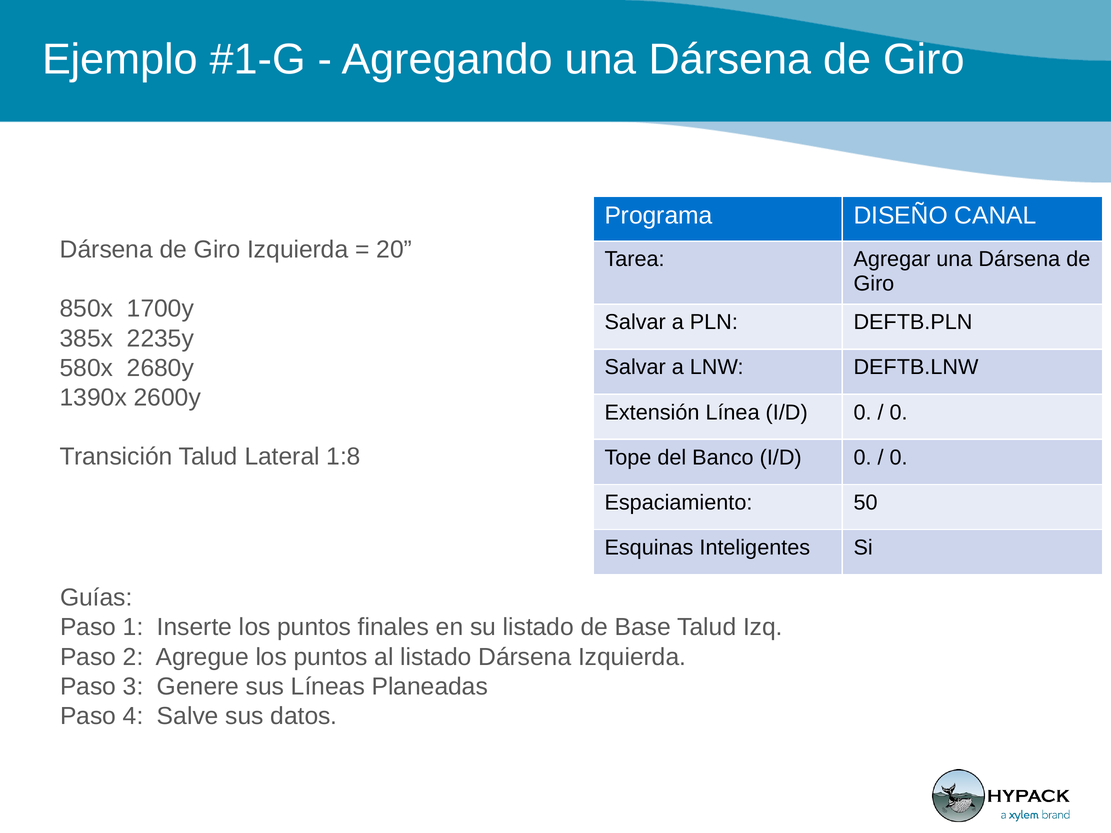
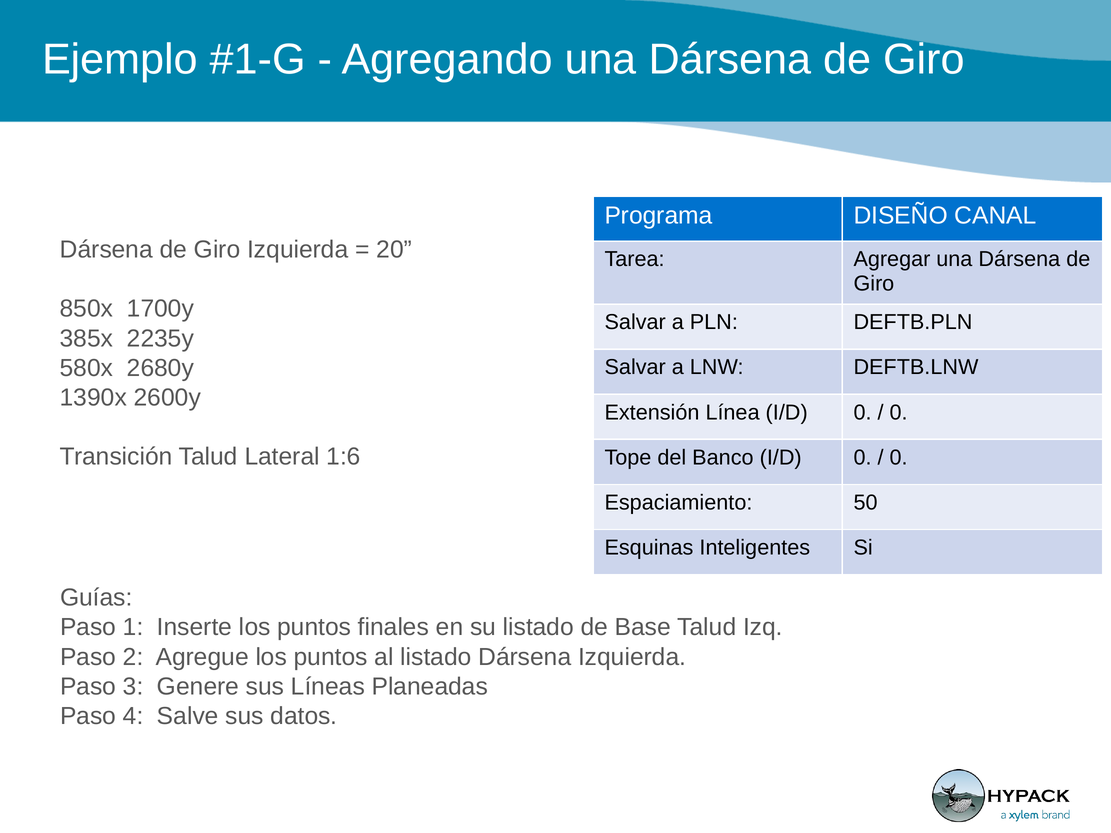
1:8: 1:8 -> 1:6
